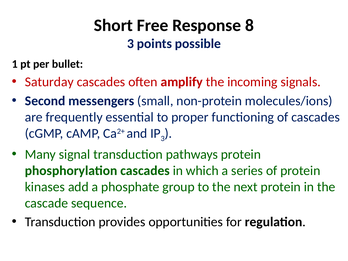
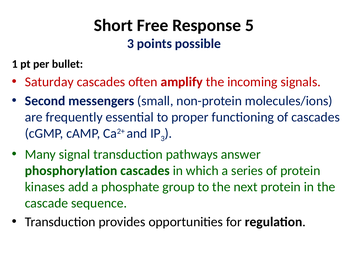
8: 8 -> 5
pathways protein: protein -> answer
